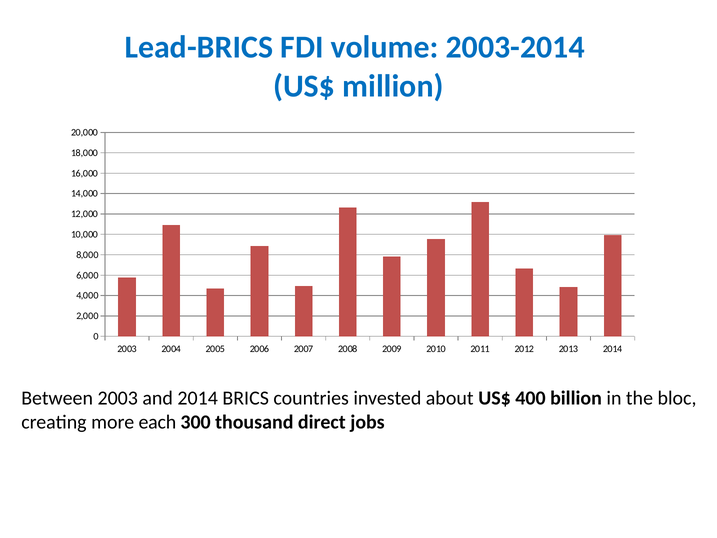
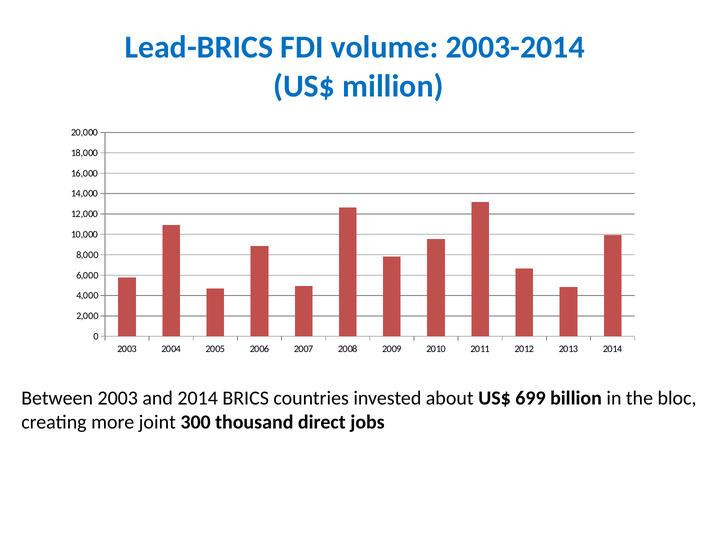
400: 400 -> 699
each: each -> joint
